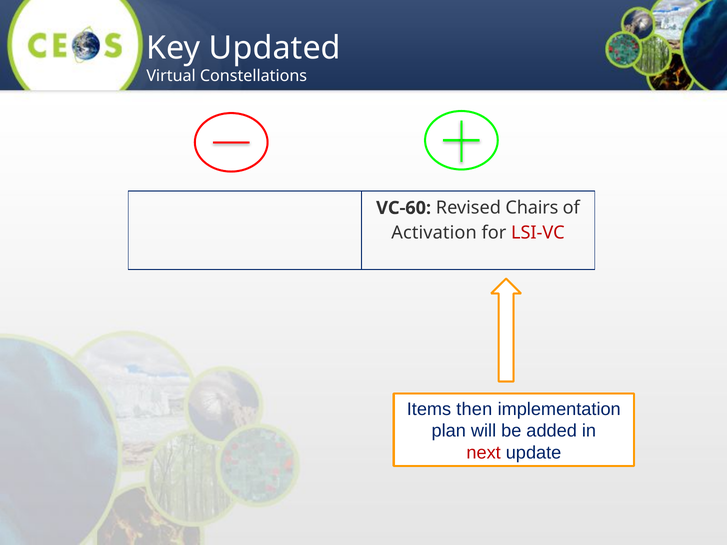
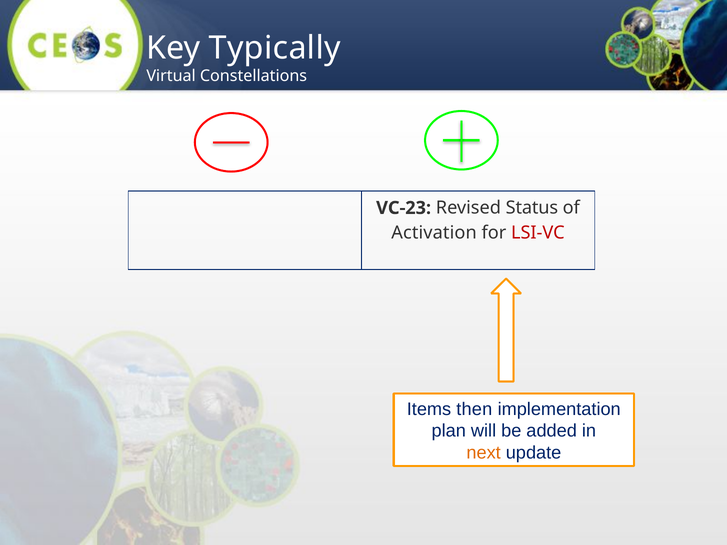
Updated: Updated -> Typically
VC-60: VC-60 -> VC-23
Chairs: Chairs -> Status
next colour: red -> orange
